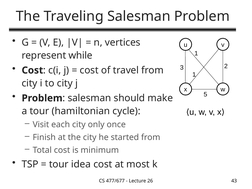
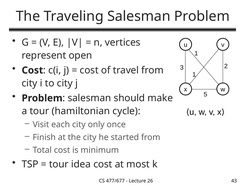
while: while -> open
